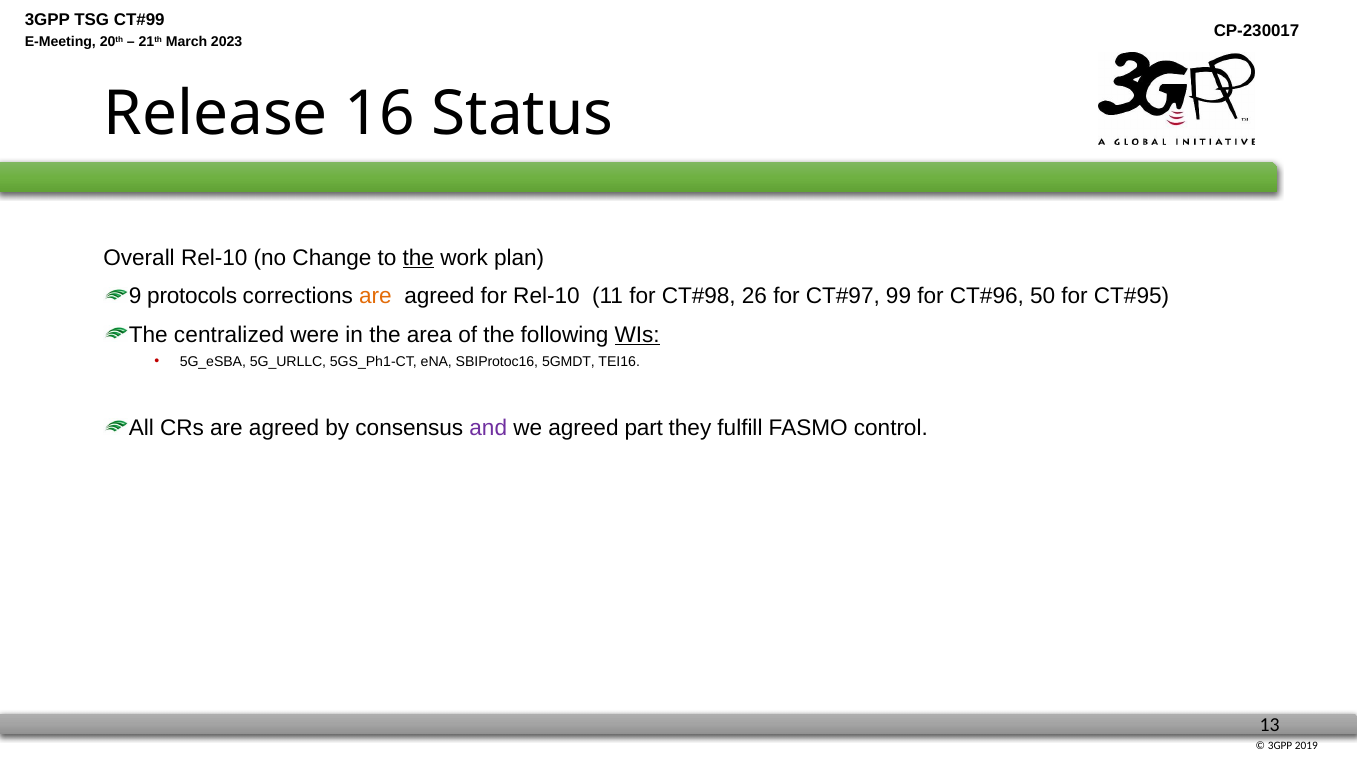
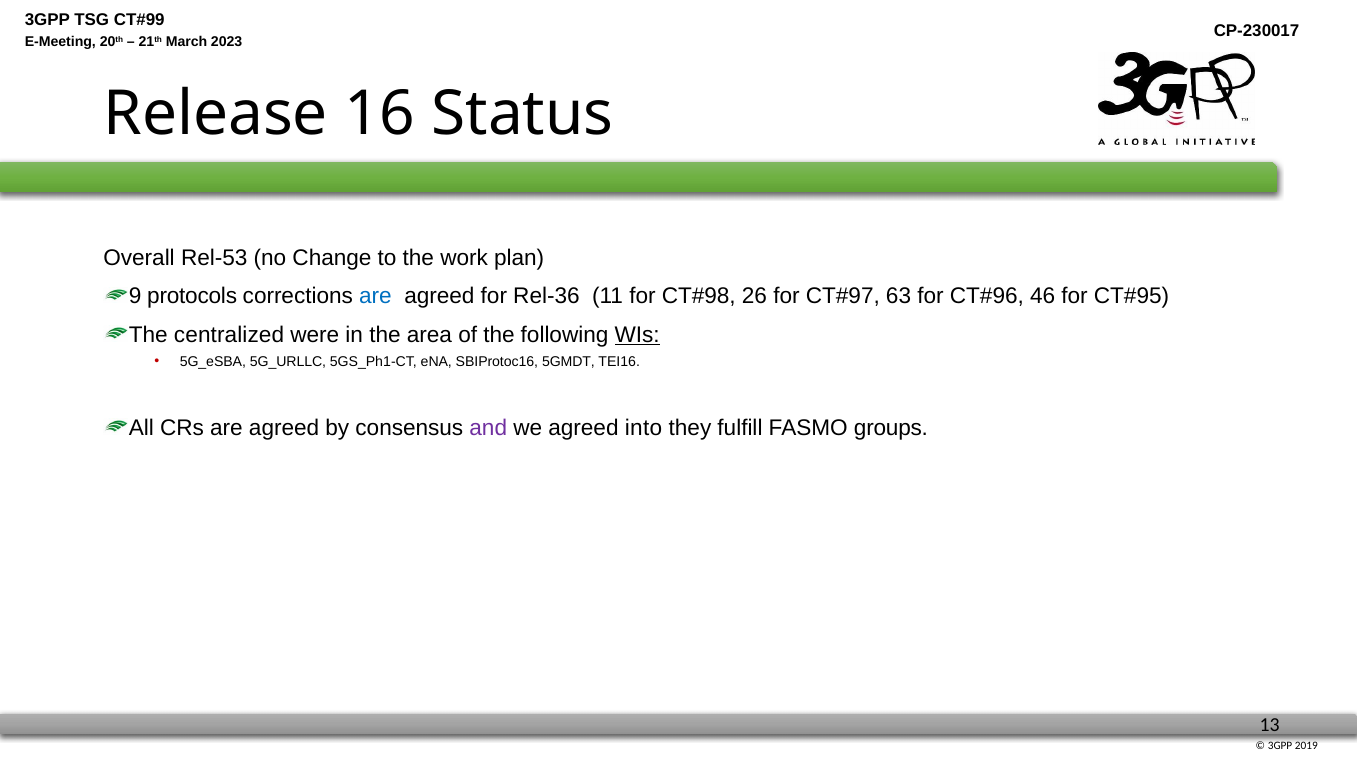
Overall Rel-10: Rel-10 -> Rel-53
the at (418, 258) underline: present -> none
are at (376, 296) colour: orange -> blue
for Rel-10: Rel-10 -> Rel-36
99: 99 -> 63
50: 50 -> 46
part: part -> into
control: control -> groups
